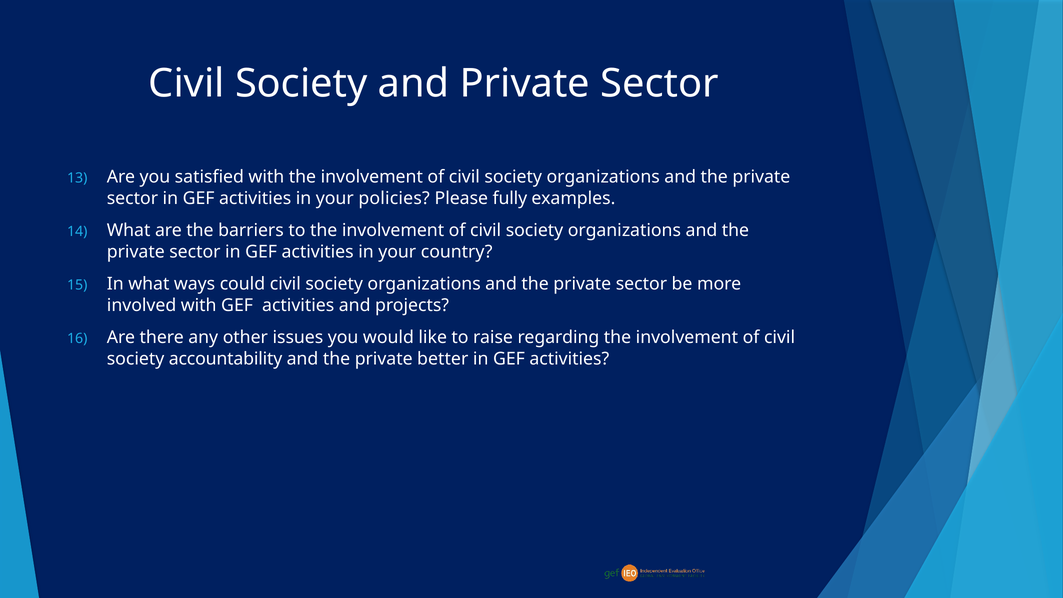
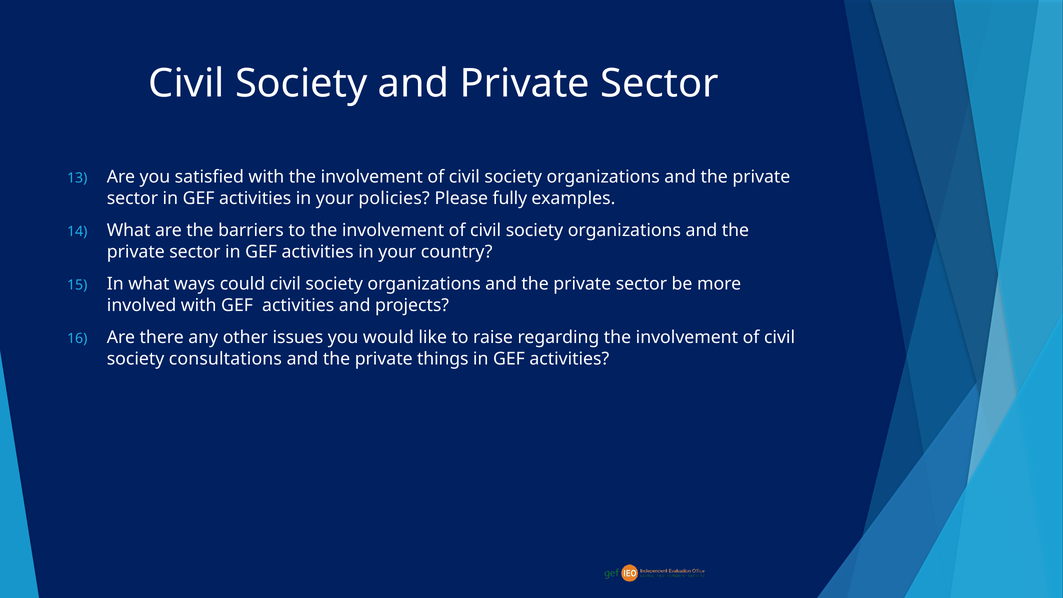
accountability: accountability -> consultations
better: better -> things
